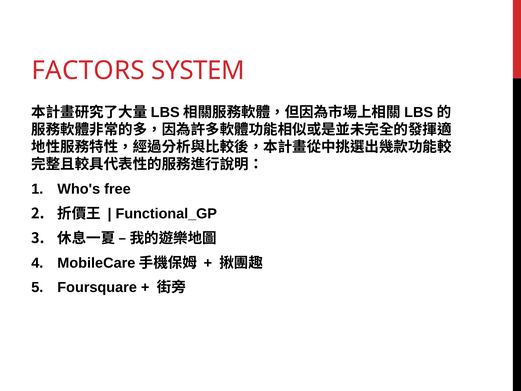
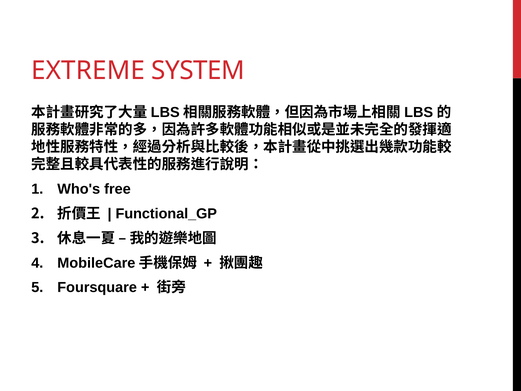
FACTORS: FACTORS -> EXTREME
